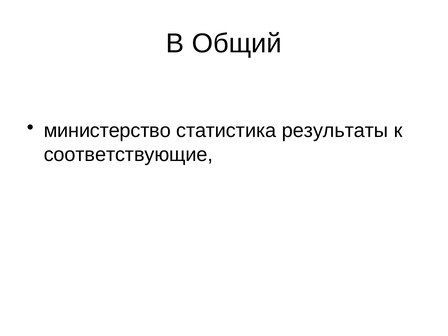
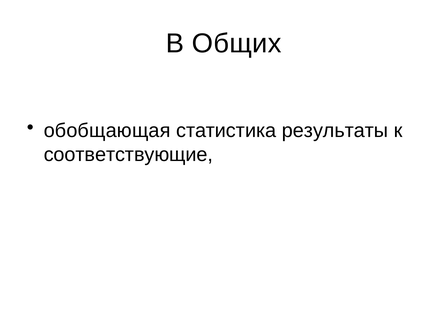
Общий: Общий -> Общих
министерство: министерство -> обобщающая
